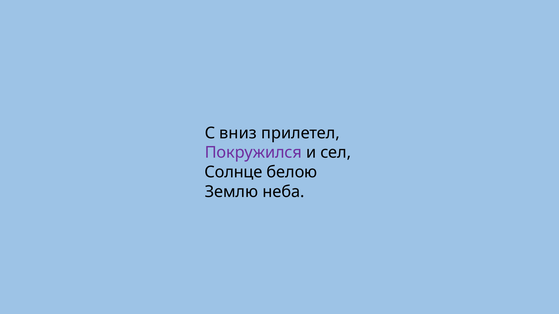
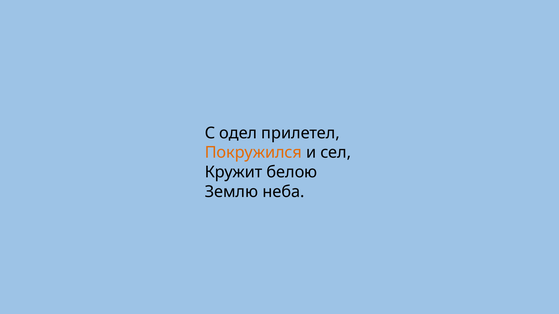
вниз: вниз -> одел
Покружился colour: purple -> orange
Солнце: Солнце -> Кружит
